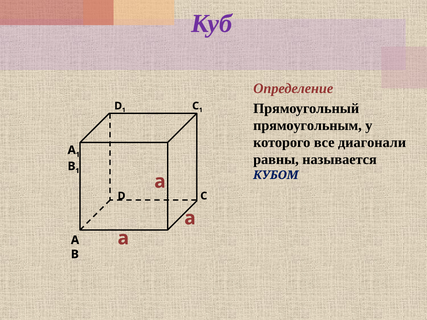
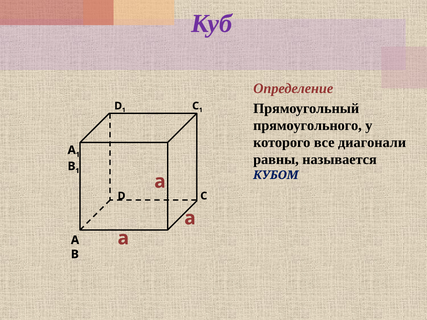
прямоугольным: прямоугольным -> прямоугольного
